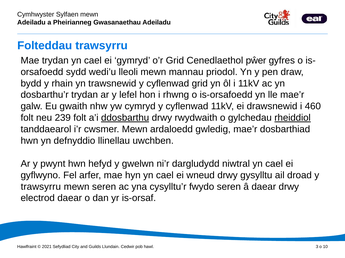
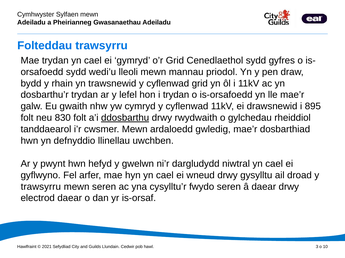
Cenedlaethol pŵer: pŵer -> sydd
i rhwng: rhwng -> trydan
460: 460 -> 895
239: 239 -> 830
rheiddiol underline: present -> none
